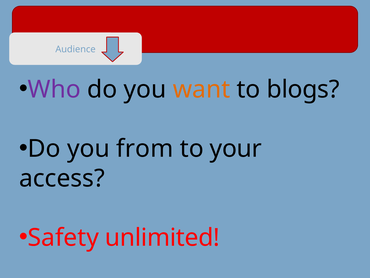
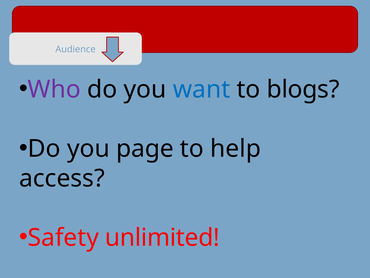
want colour: orange -> blue
from: from -> page
your: your -> help
